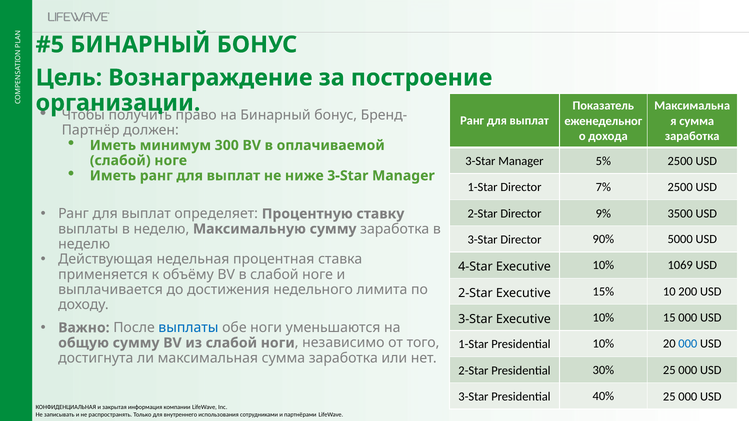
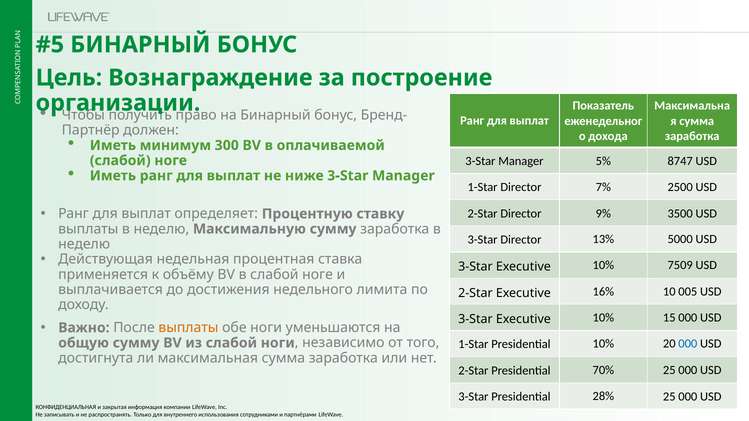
5% 2500: 2500 -> 8747
90%: 90% -> 13%
4-Star at (475, 267): 4-Star -> 3-Star
1069: 1069 -> 7509
15%: 15% -> 16%
200: 200 -> 005
выплаты at (188, 328) colour: blue -> orange
30%: 30% -> 70%
40%: 40% -> 28%
